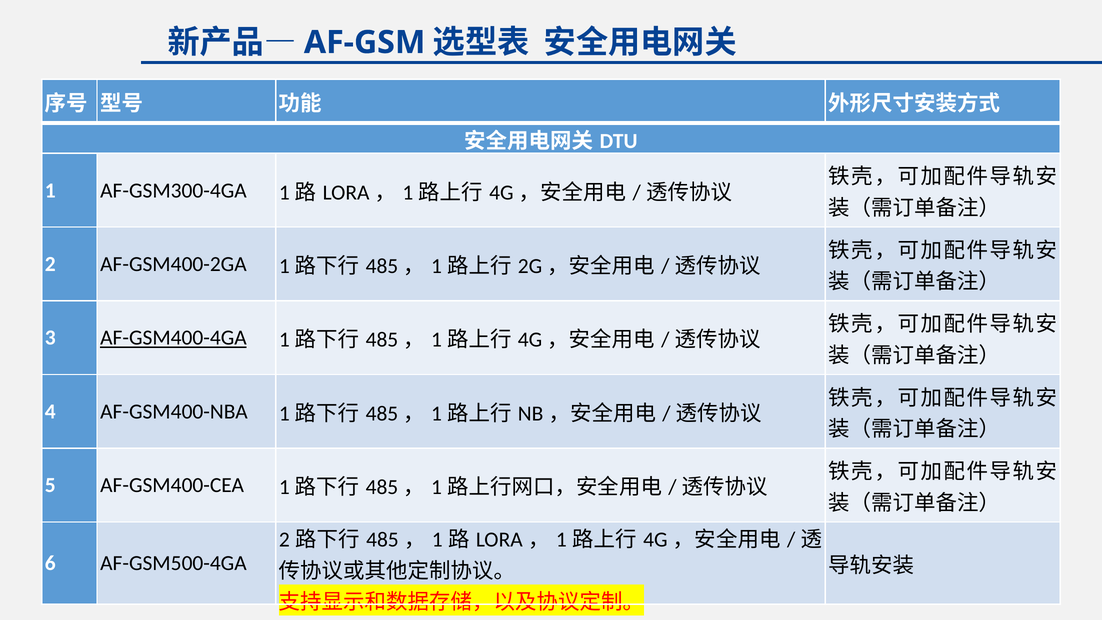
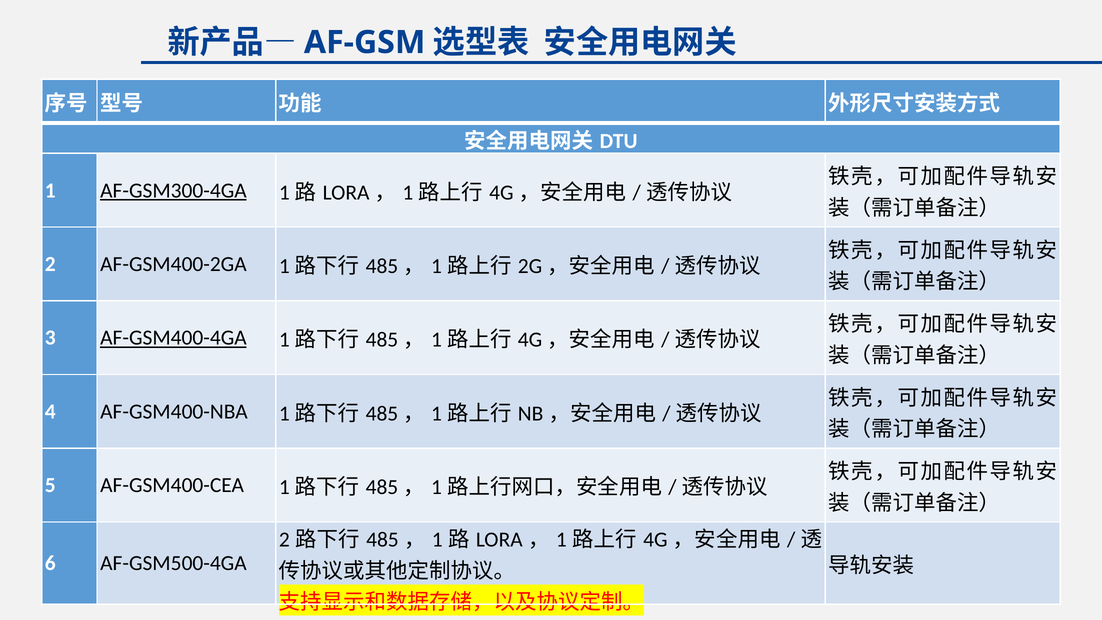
AF-GSM300-4GA underline: none -> present
